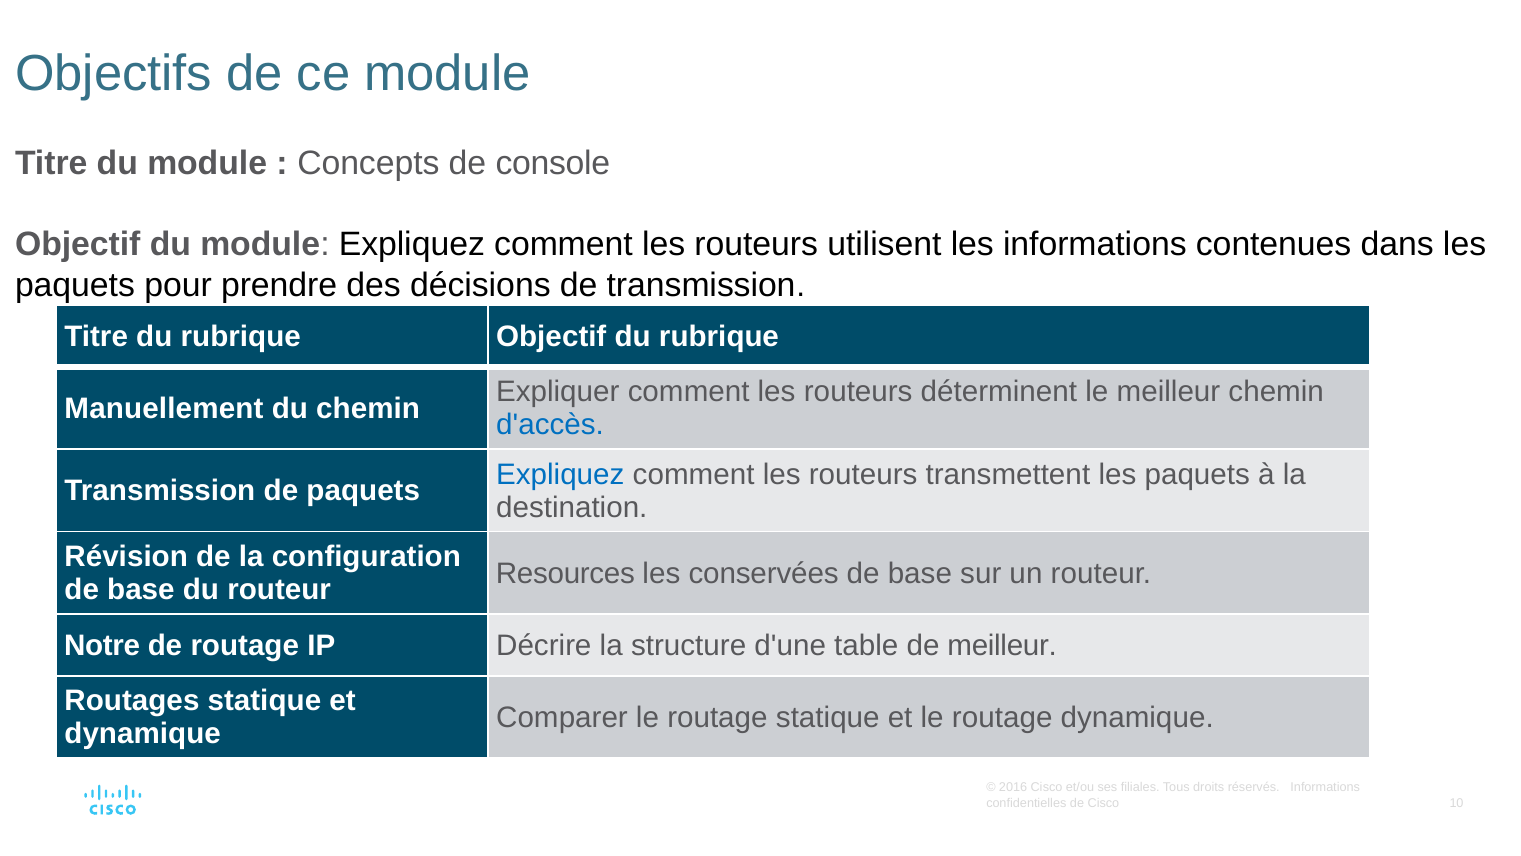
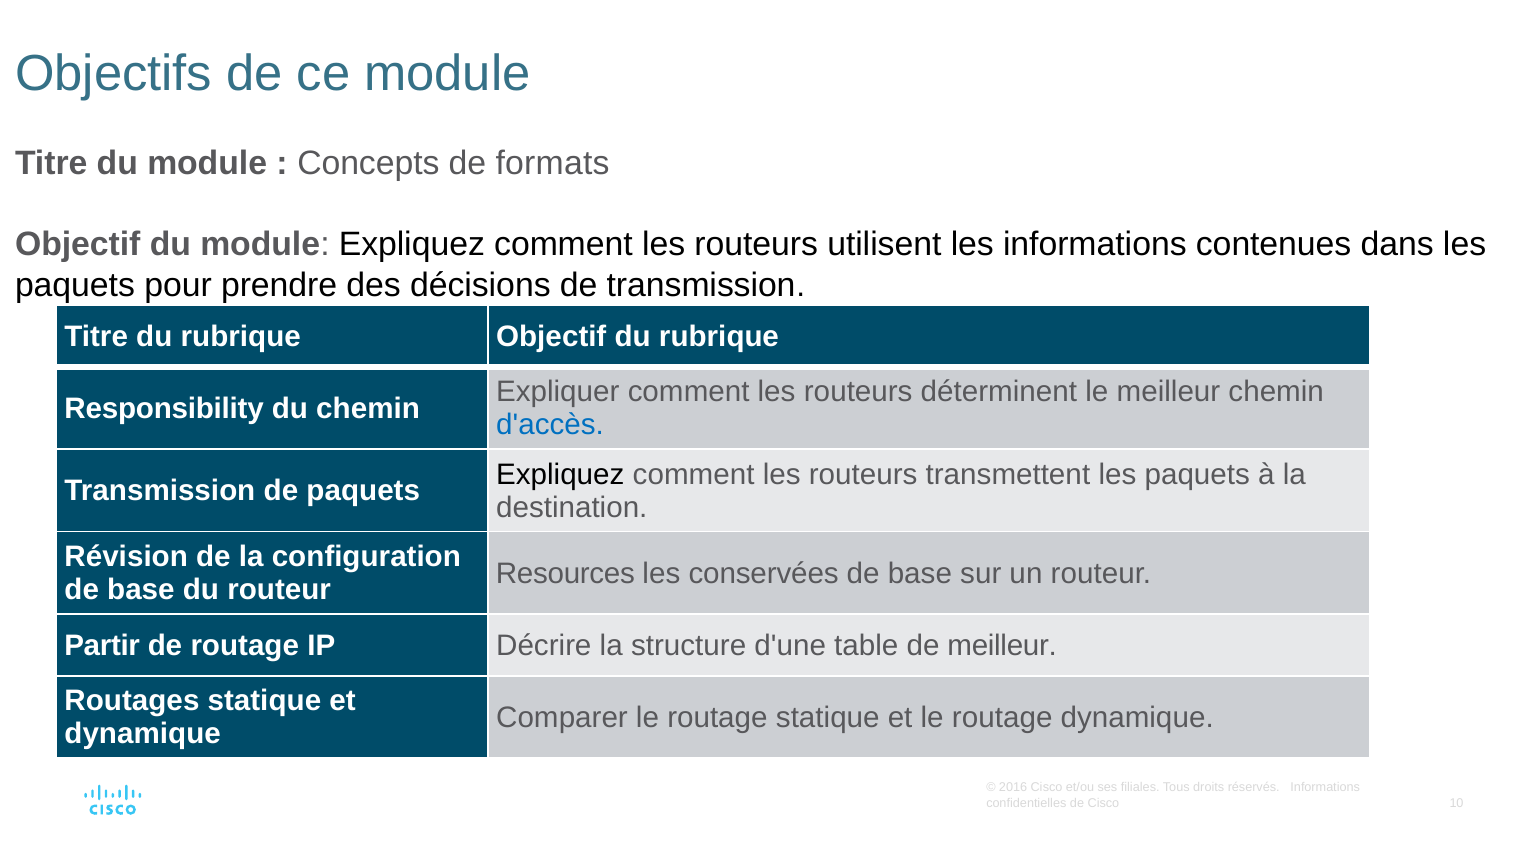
console: console -> formats
Manuellement: Manuellement -> Responsibility
Expliquez at (560, 474) colour: blue -> black
Notre: Notre -> Partir
